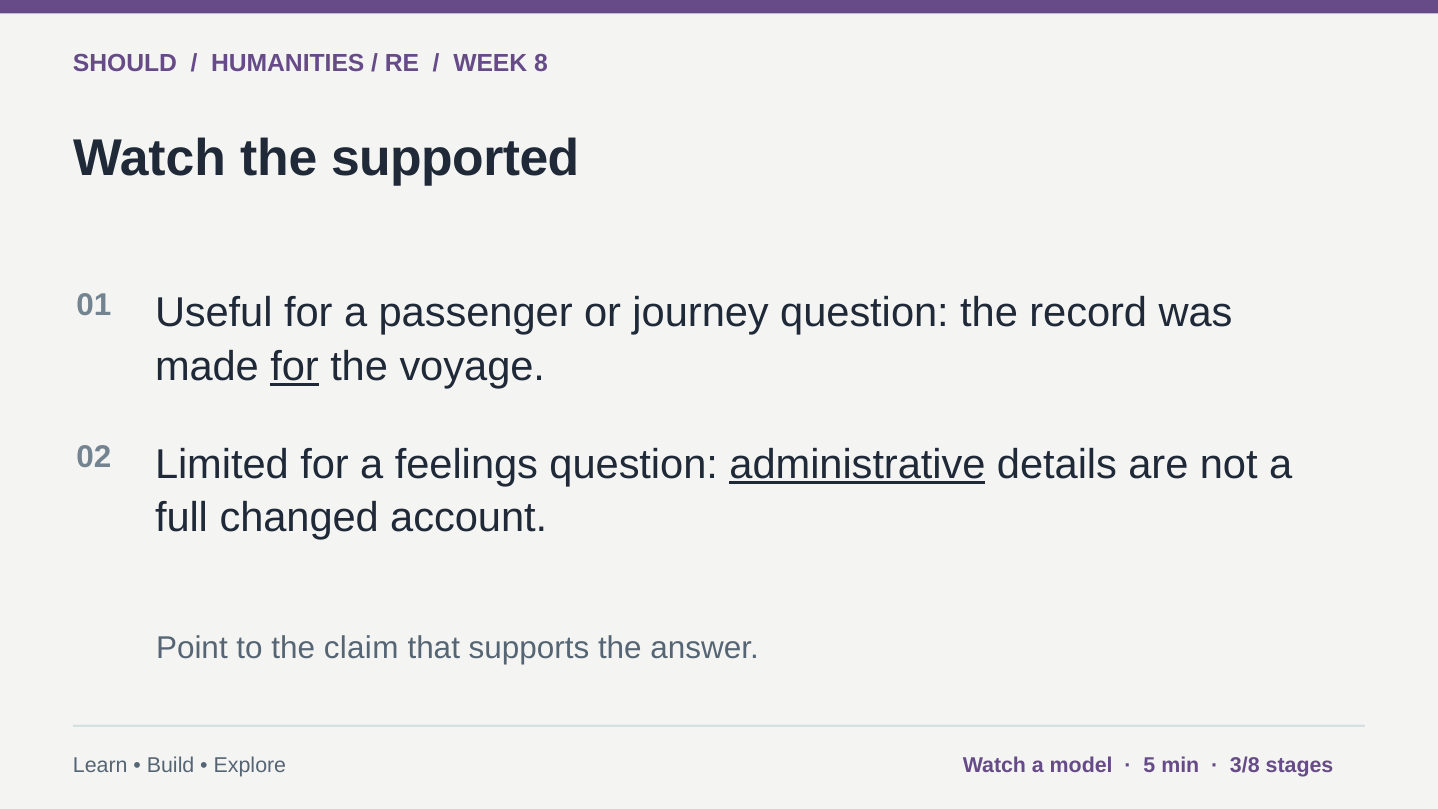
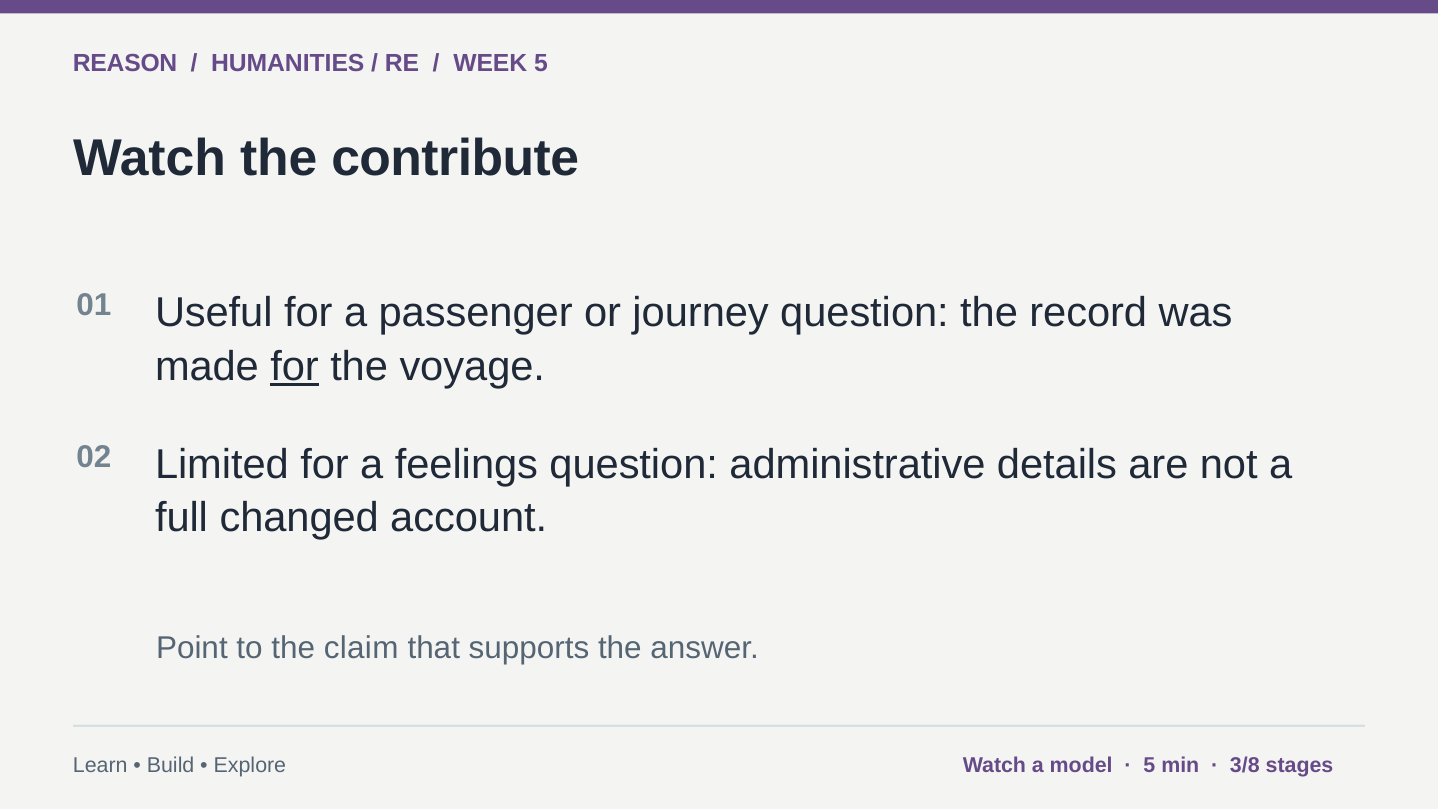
SHOULD: SHOULD -> REASON
WEEK 8: 8 -> 5
supported: supported -> contribute
administrative underline: present -> none
